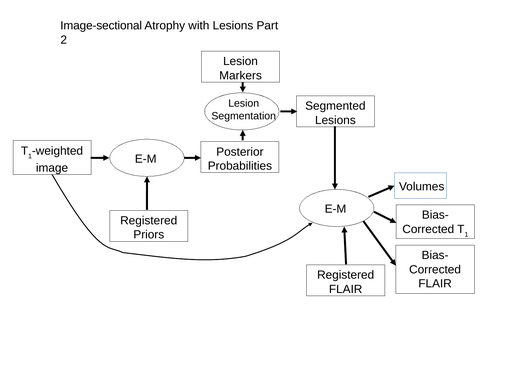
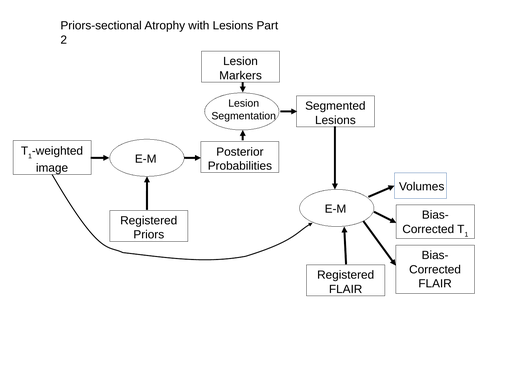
Image-sectional: Image-sectional -> Priors-sectional
